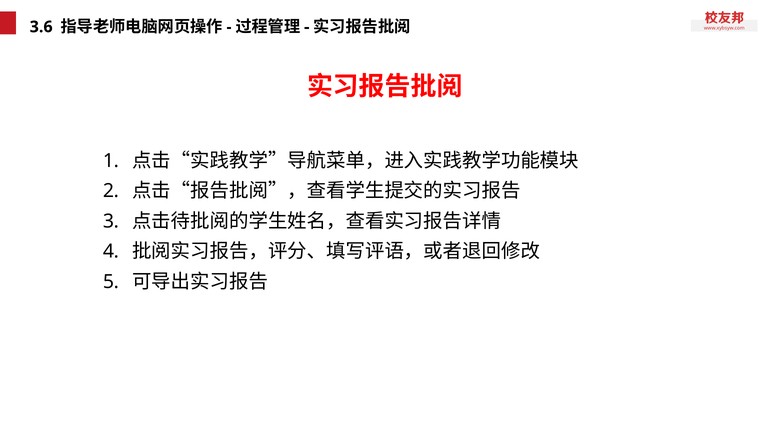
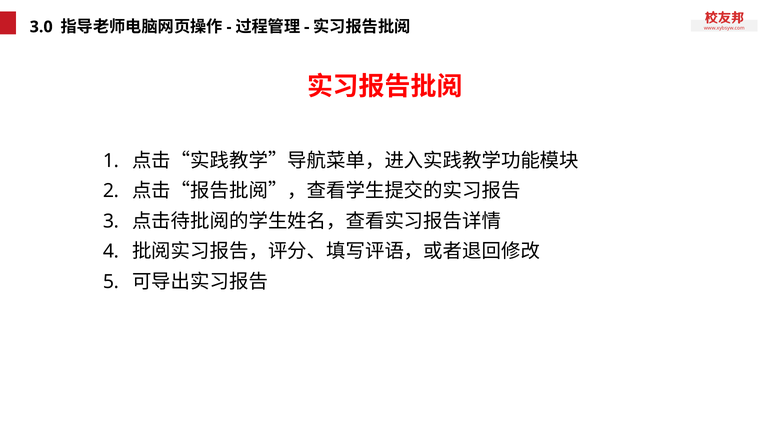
3.6: 3.6 -> 3.0
